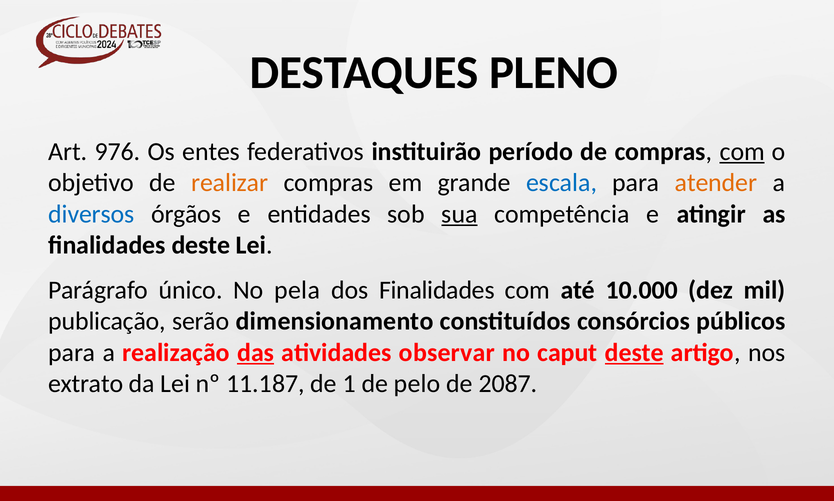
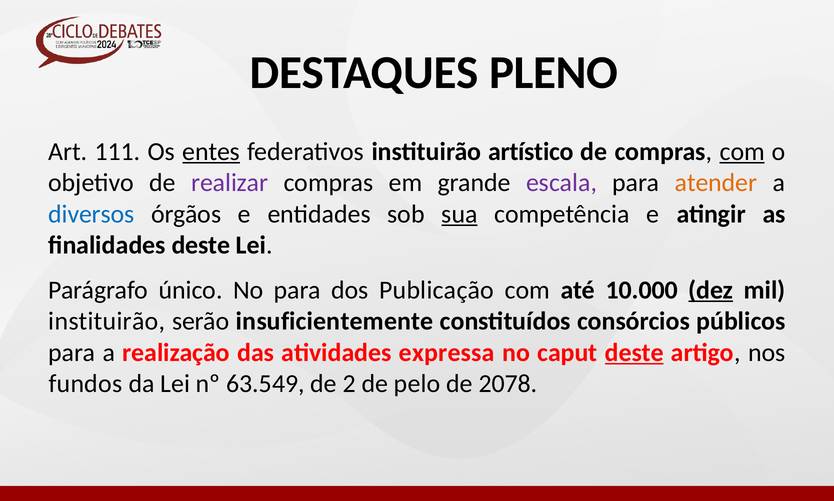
976: 976 -> 111
entes underline: none -> present
período: período -> artístico
realizar colour: orange -> purple
escala colour: blue -> purple
No pela: pela -> para
dos Finalidades: Finalidades -> Publicação
dez underline: none -> present
publicação at (107, 321): publicação -> instituirão
dimensionamento: dimensionamento -> insuficientemente
das underline: present -> none
observar: observar -> expressa
extrato: extrato -> fundos
11.187: 11.187 -> 63.549
1: 1 -> 2
2087: 2087 -> 2078
